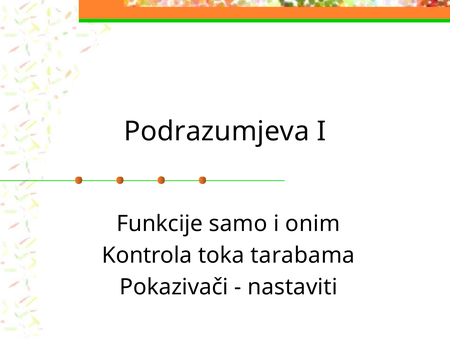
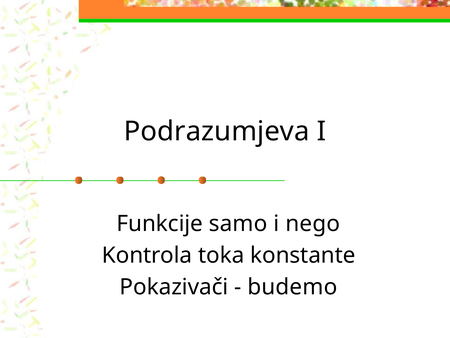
onim: onim -> nego
tarabama: tarabama -> konstante
nastaviti: nastaviti -> budemo
